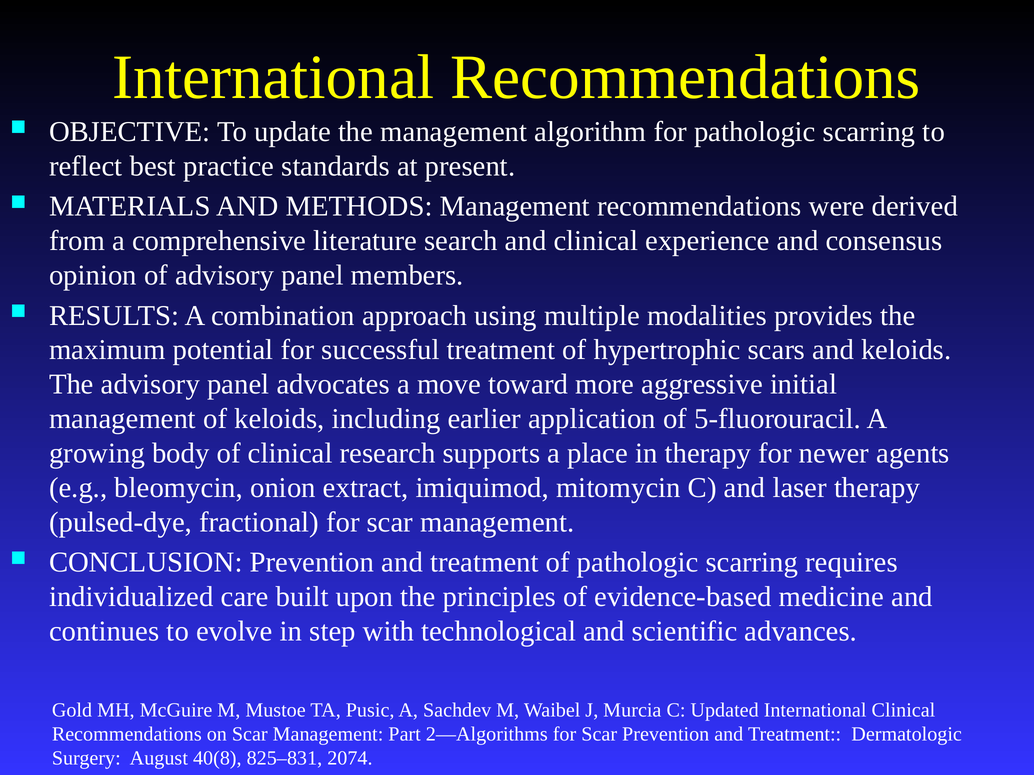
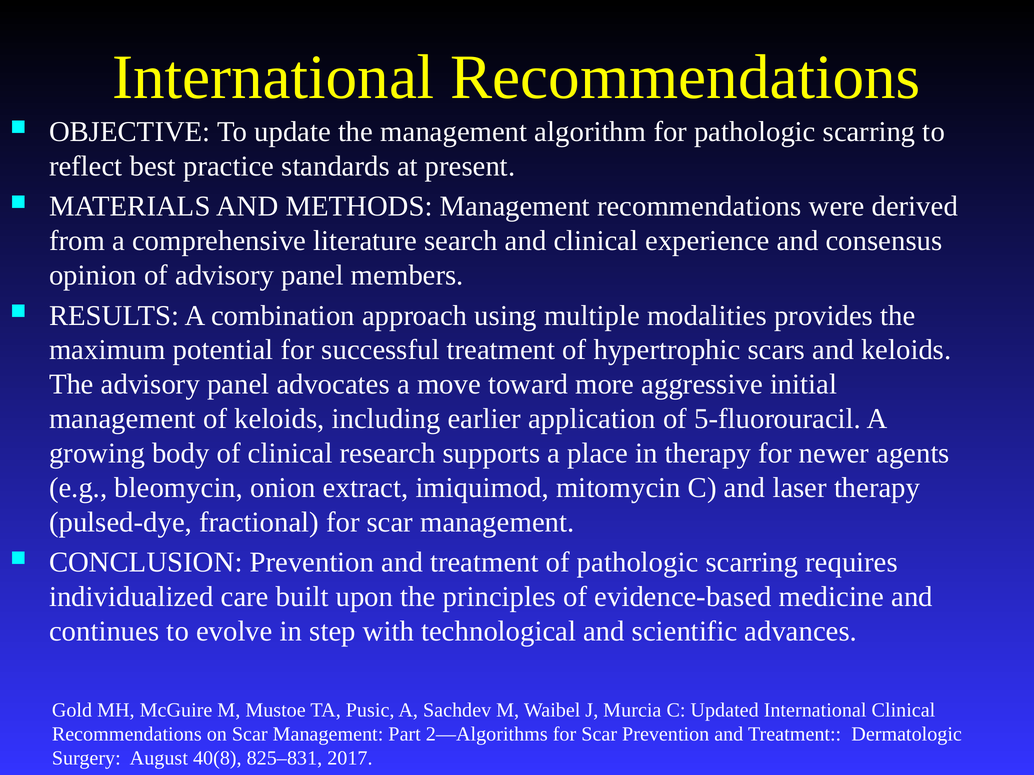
2074: 2074 -> 2017
